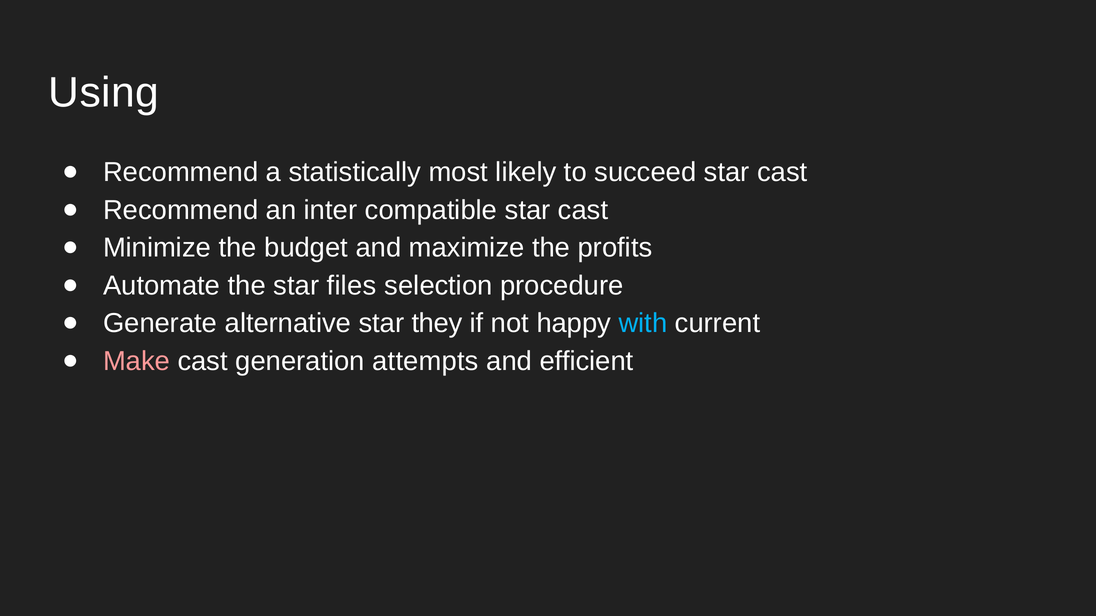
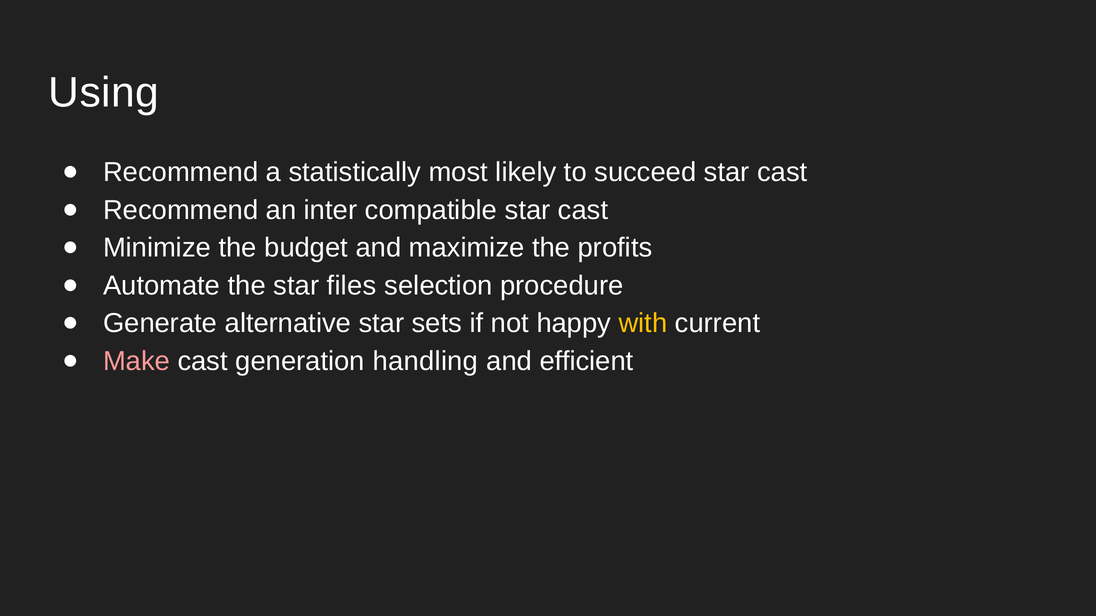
they: they -> sets
with colour: light blue -> yellow
attempts: attempts -> handling
